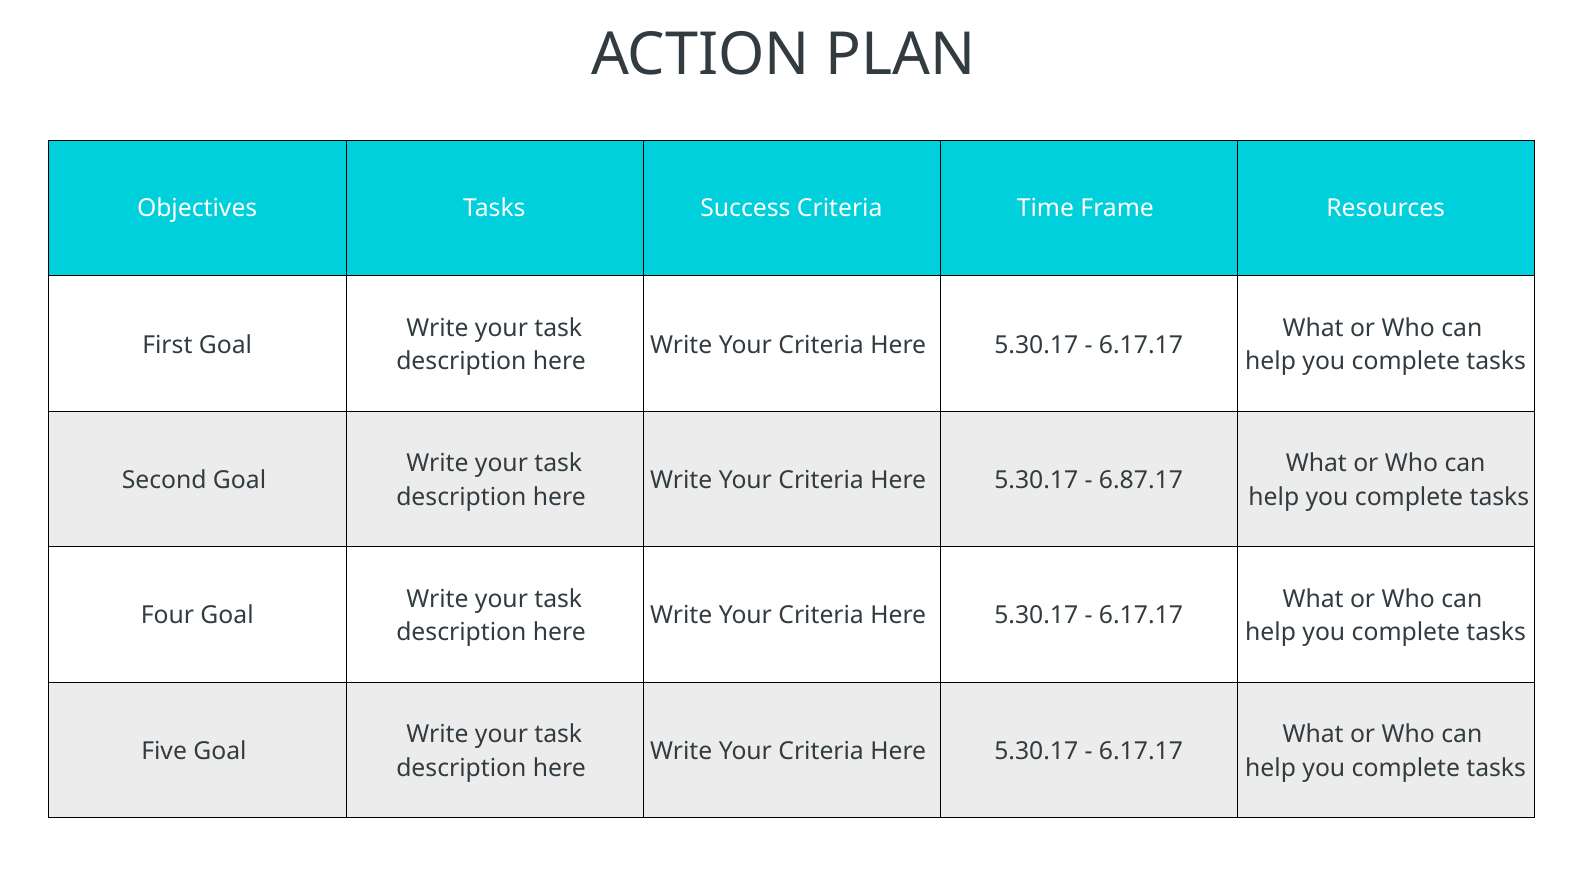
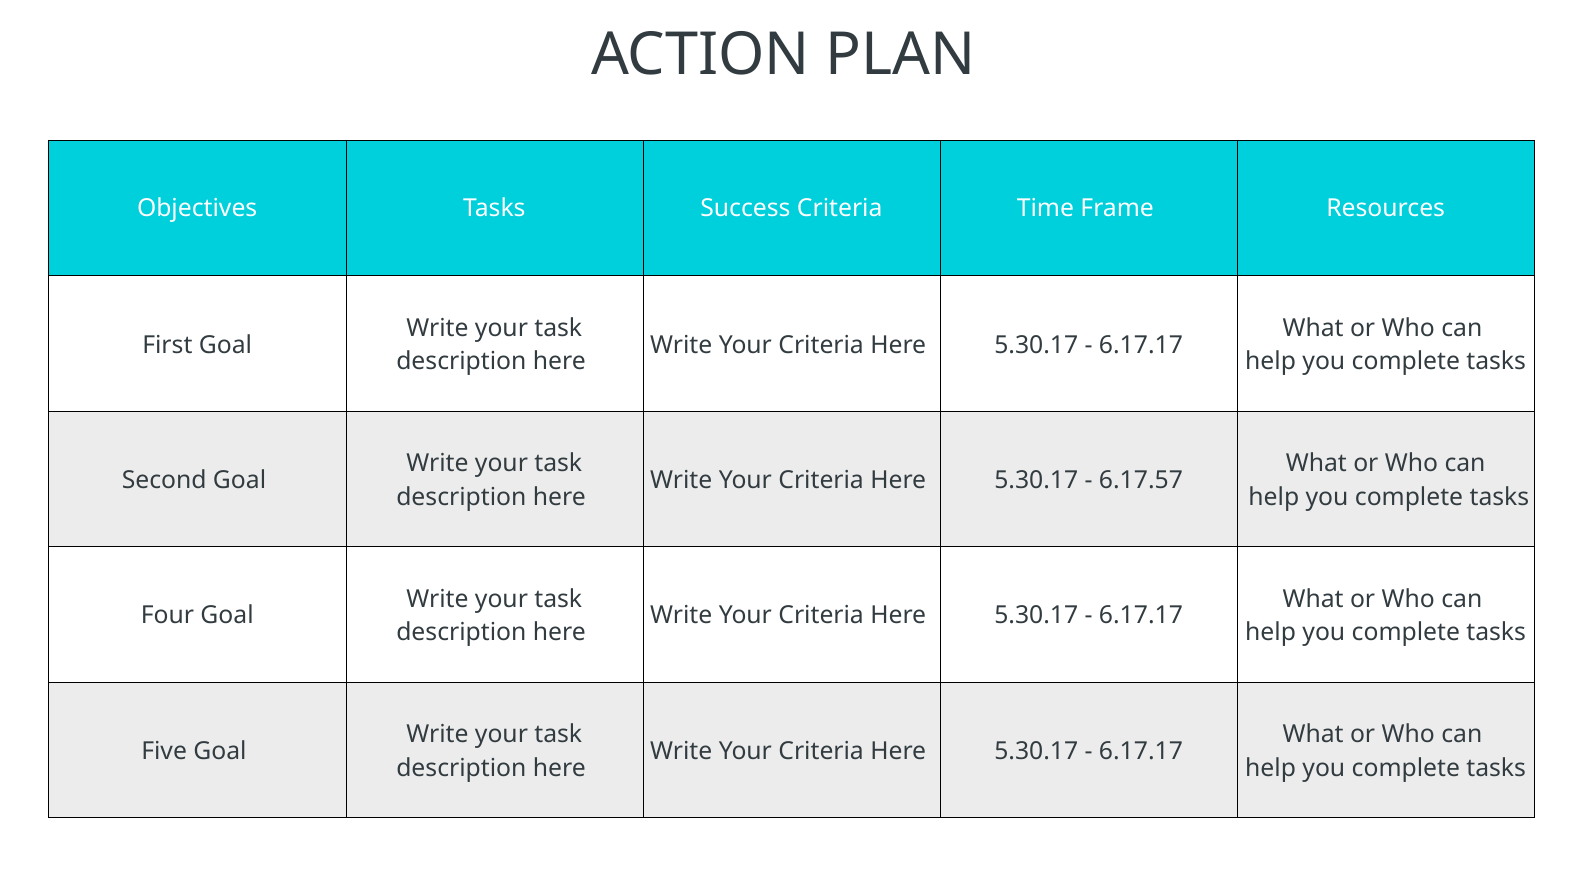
6.87.17: 6.87.17 -> 6.17.57
